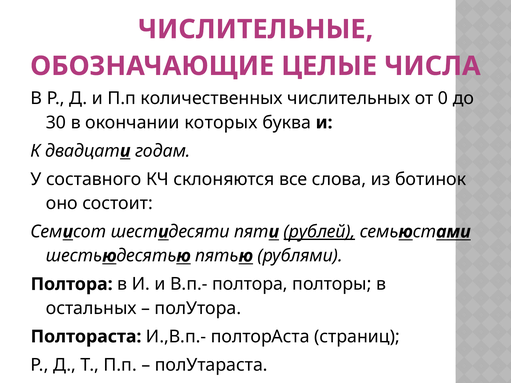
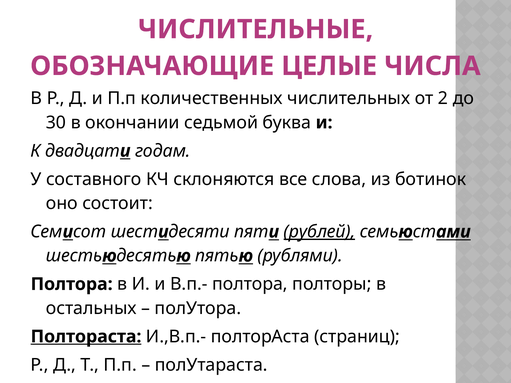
0: 0 -> 2
которых: которых -> седьмой
Полтораста at (86, 337) underline: none -> present
